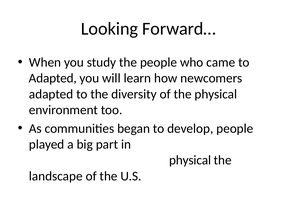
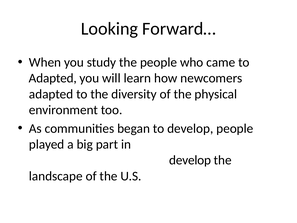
physical at (190, 160): physical -> develop
